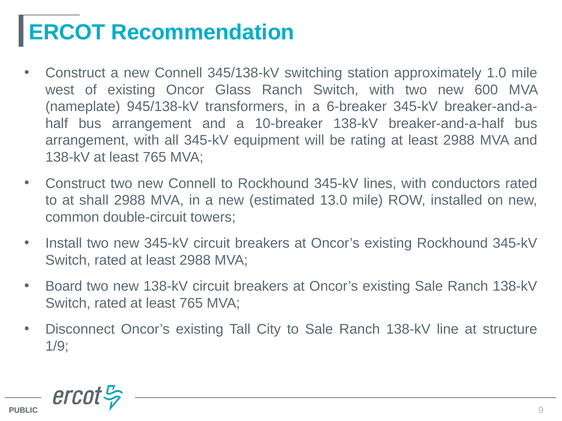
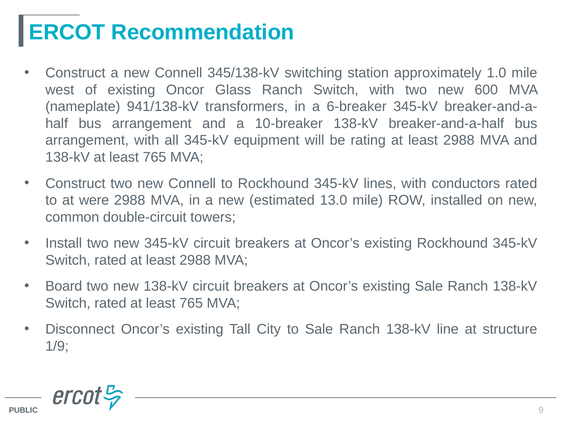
945/138-kV: 945/138-kV -> 941/138-kV
shall: shall -> were
